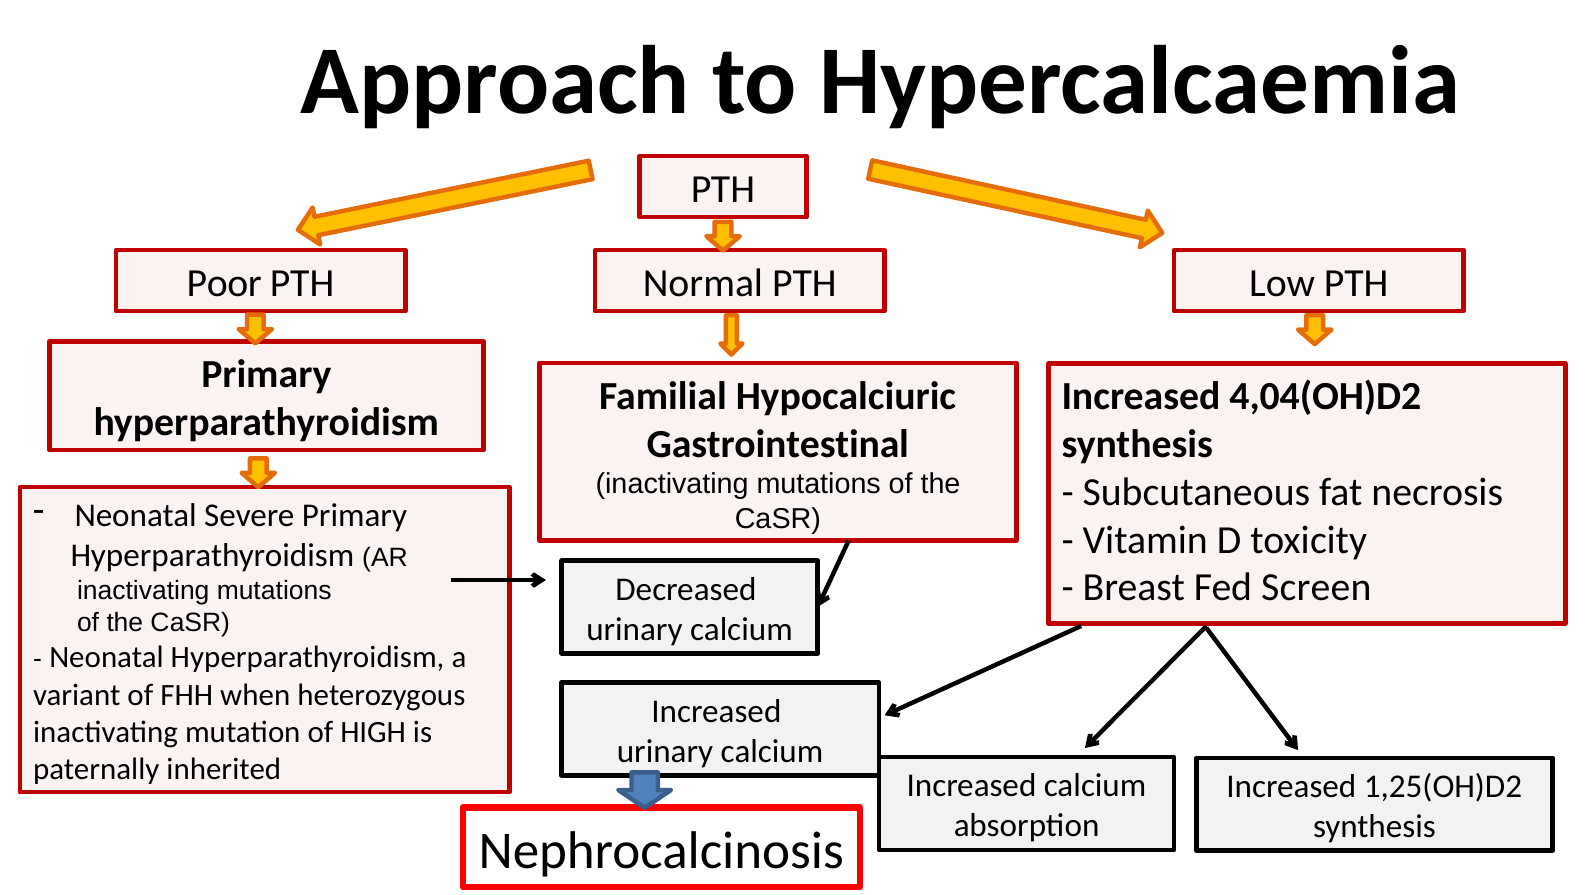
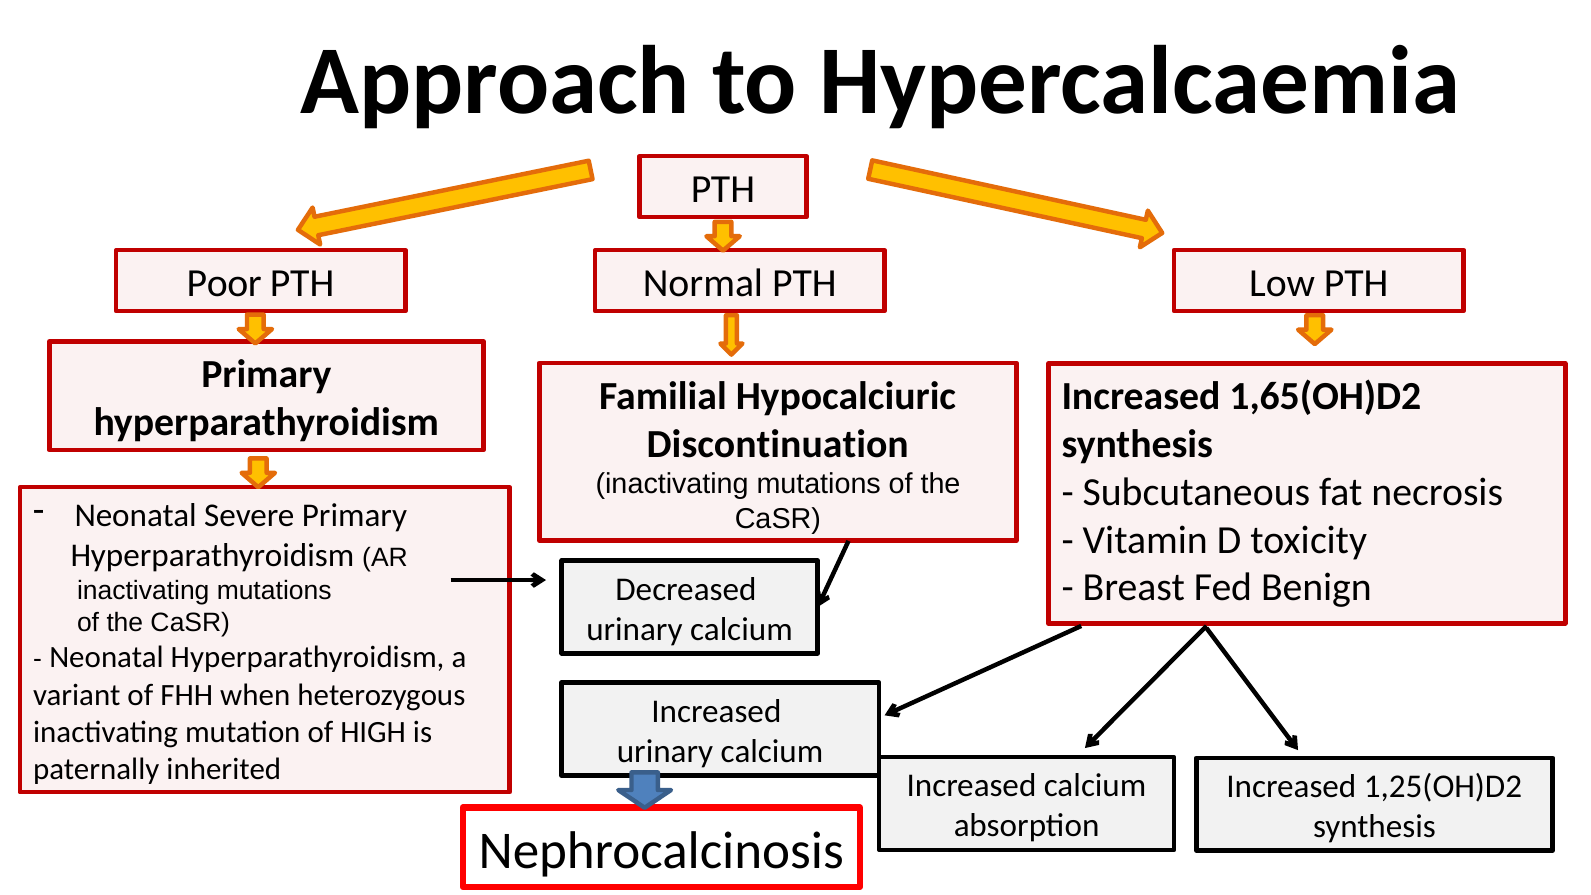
4,04(OH)D2: 4,04(OH)D2 -> 1,65(OH)D2
Gastrointestinal: Gastrointestinal -> Discontinuation
Screen: Screen -> Benign
